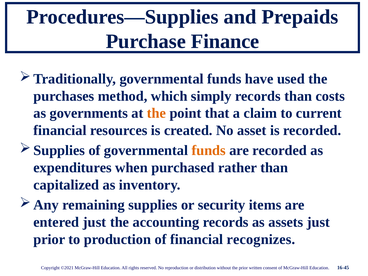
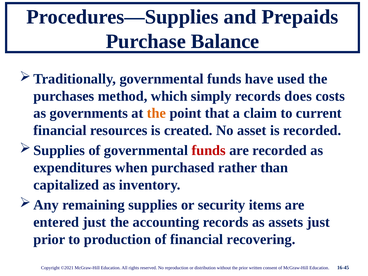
Finance: Finance -> Balance
records than: than -> does
funds at (209, 151) colour: orange -> red
recognizes: recognizes -> recovering
